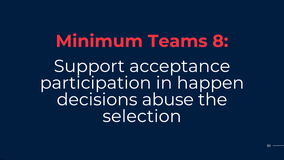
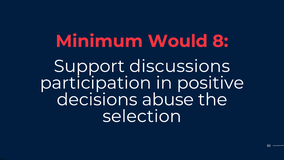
Teams: Teams -> Would
acceptance: acceptance -> discussions
happen: happen -> positive
